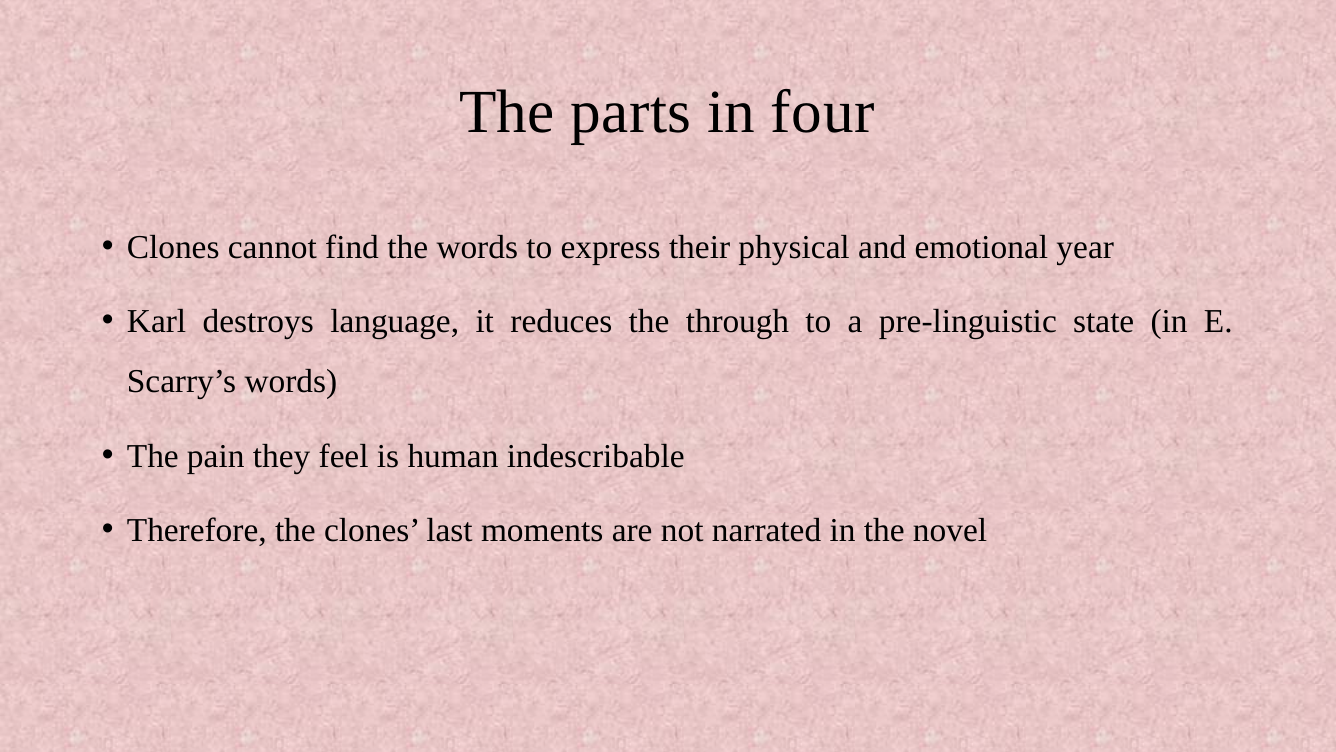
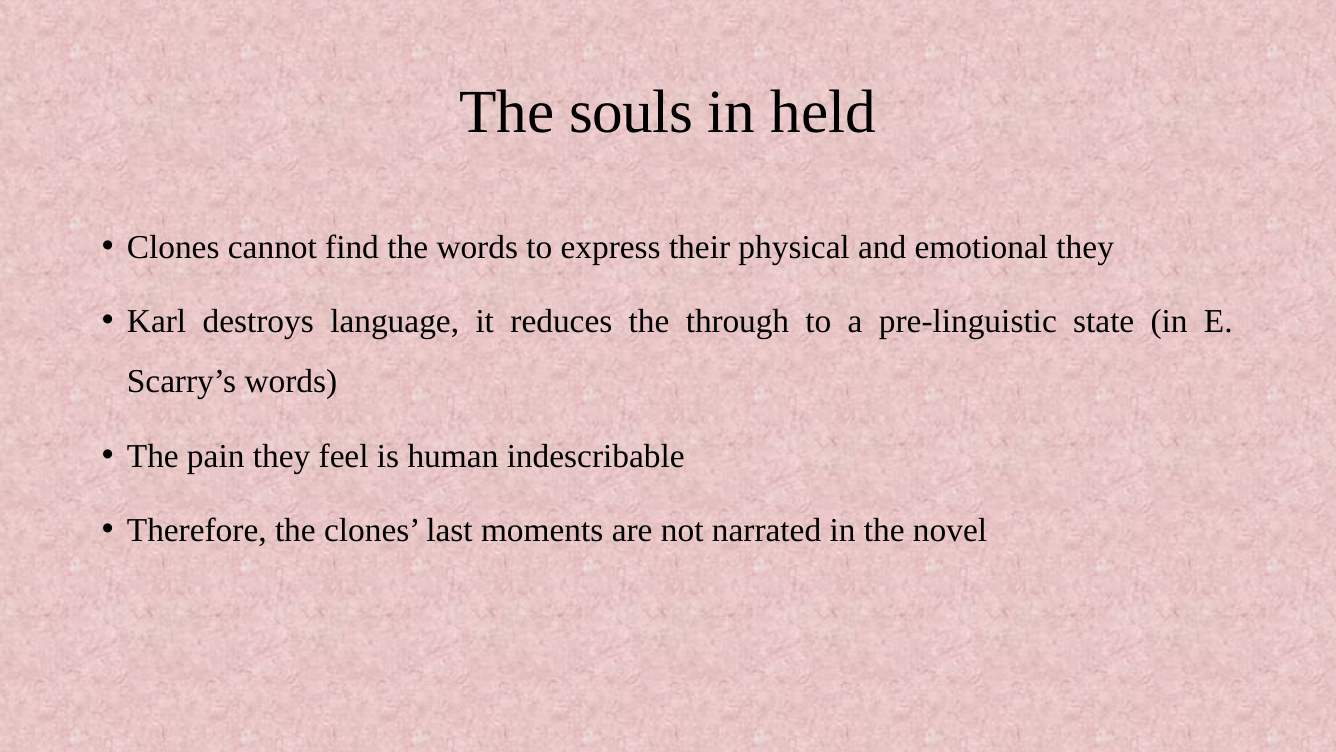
parts: parts -> souls
four: four -> held
emotional year: year -> they
